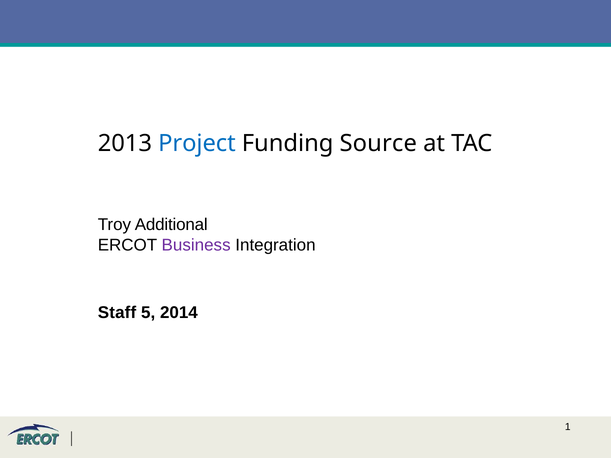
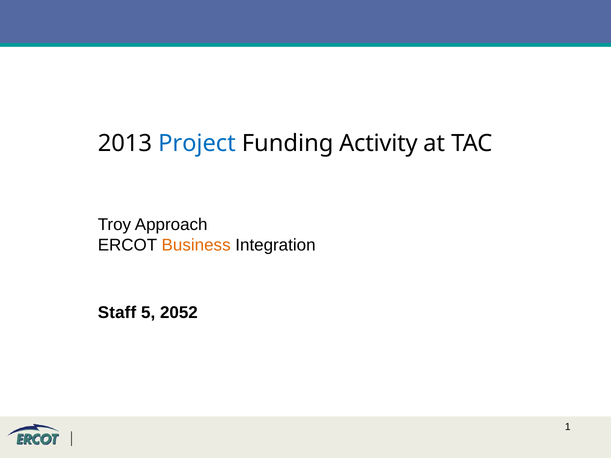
Source: Source -> Activity
Additional: Additional -> Approach
Business colour: purple -> orange
2014: 2014 -> 2052
